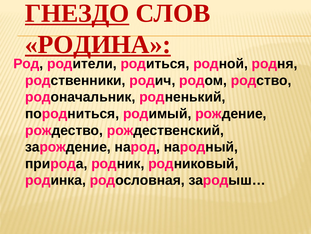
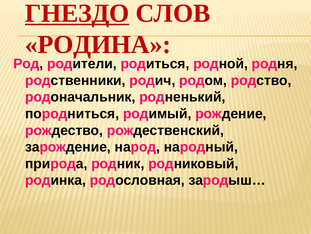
РОДИНА underline: present -> none
